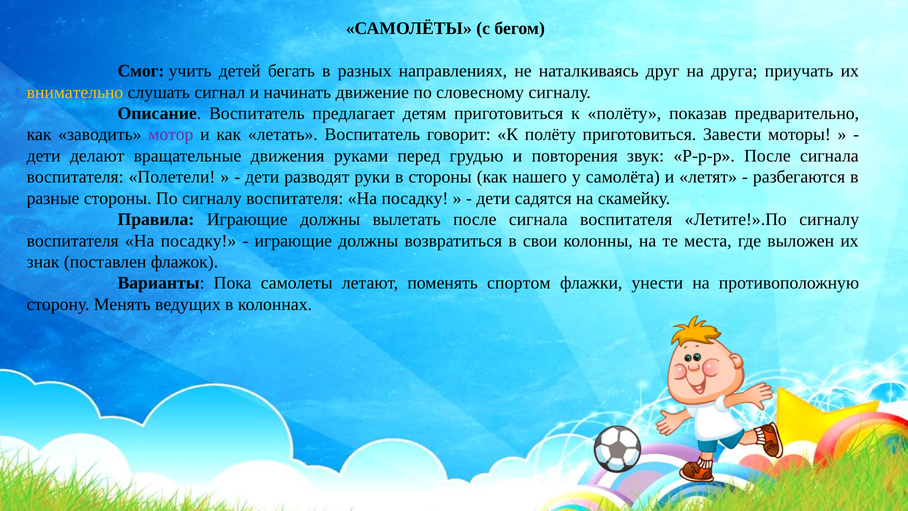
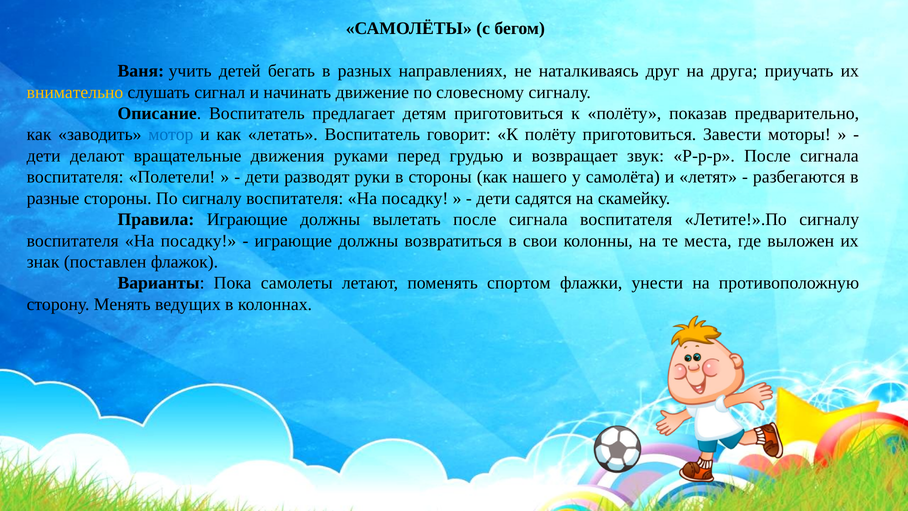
Смог: Смог -> Ваня
мотор colour: purple -> blue
повторения: повторения -> возвращает
